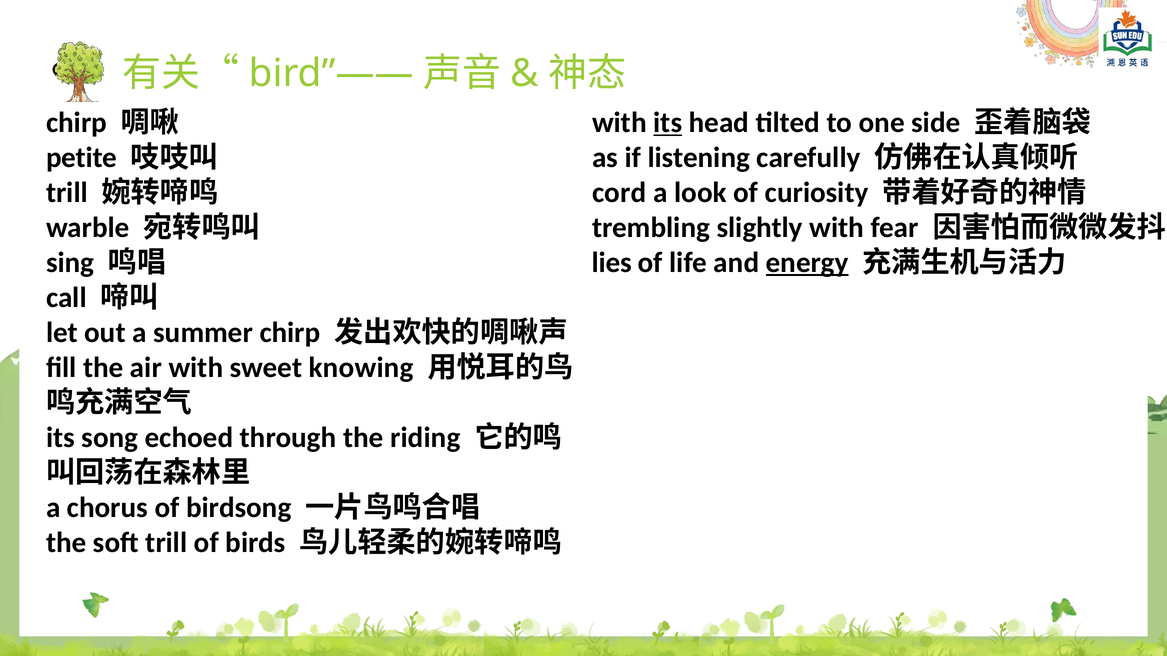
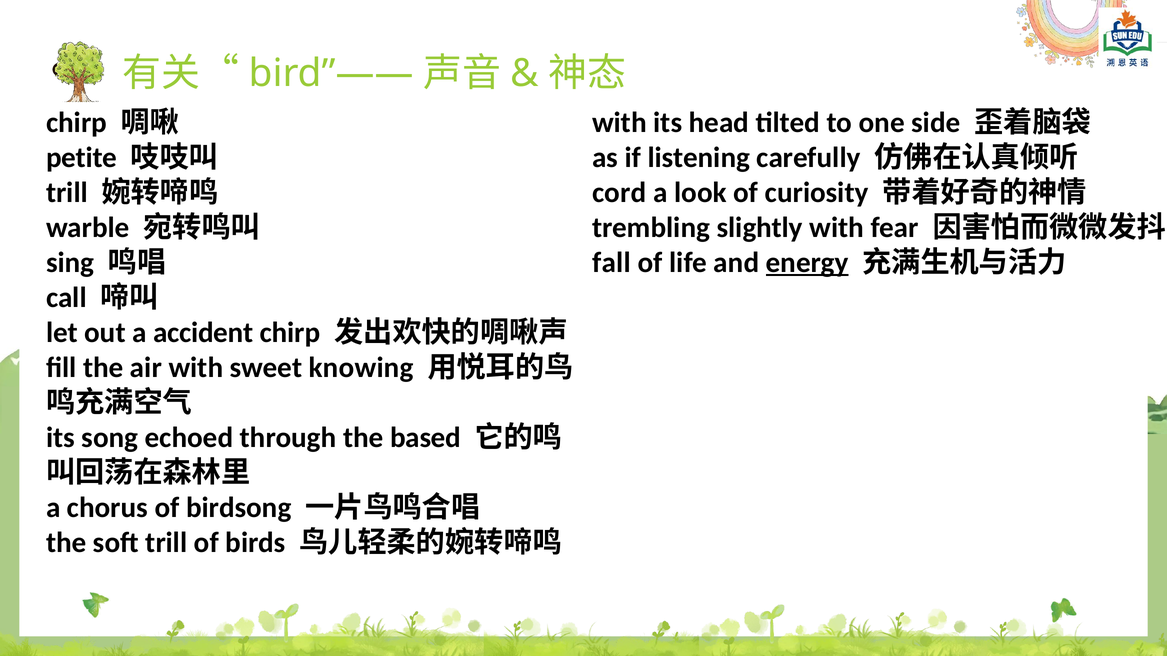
its at (668, 123) underline: present -> none
lies: lies -> fall
summer: summer -> accident
riding: riding -> based
